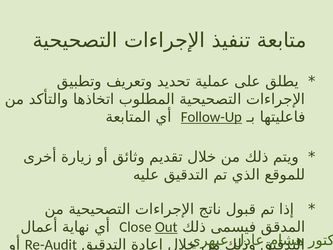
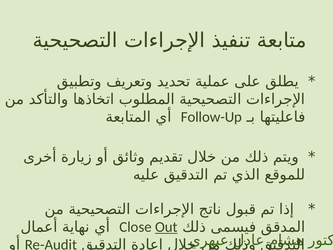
Follow-Up underline: present -> none
